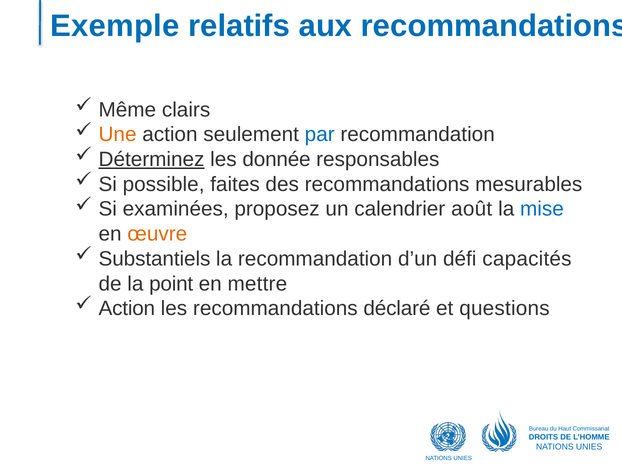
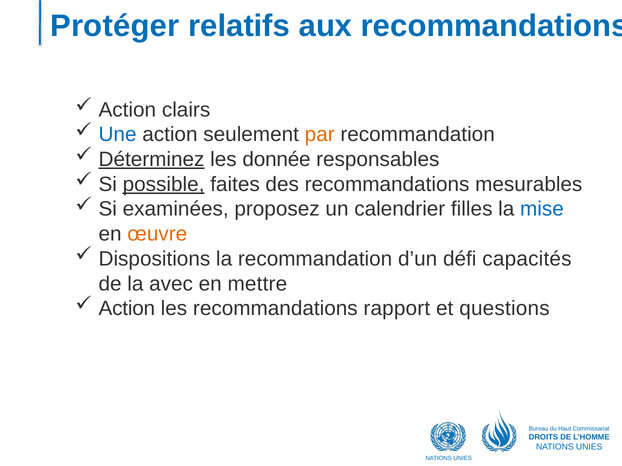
Exemple: Exemple -> Protéger
Même at (127, 110): Même -> Action
Une colour: orange -> blue
par colour: blue -> orange
possible underline: none -> present
août: août -> filles
Substantiels: Substantiels -> Dispositions
point: point -> avec
déclaré: déclaré -> rapport
